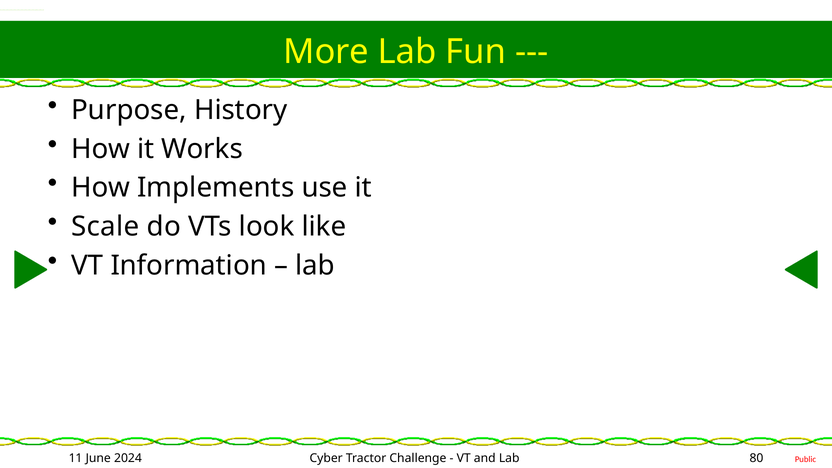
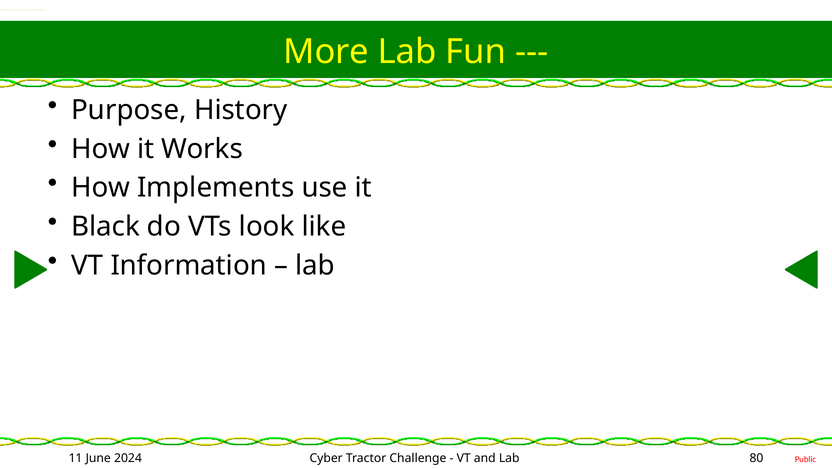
Scale: Scale -> Black
